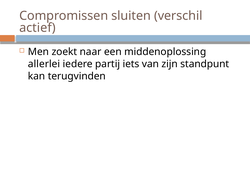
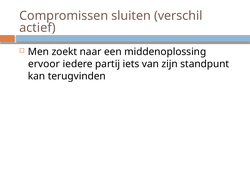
allerlei: allerlei -> ervoor
